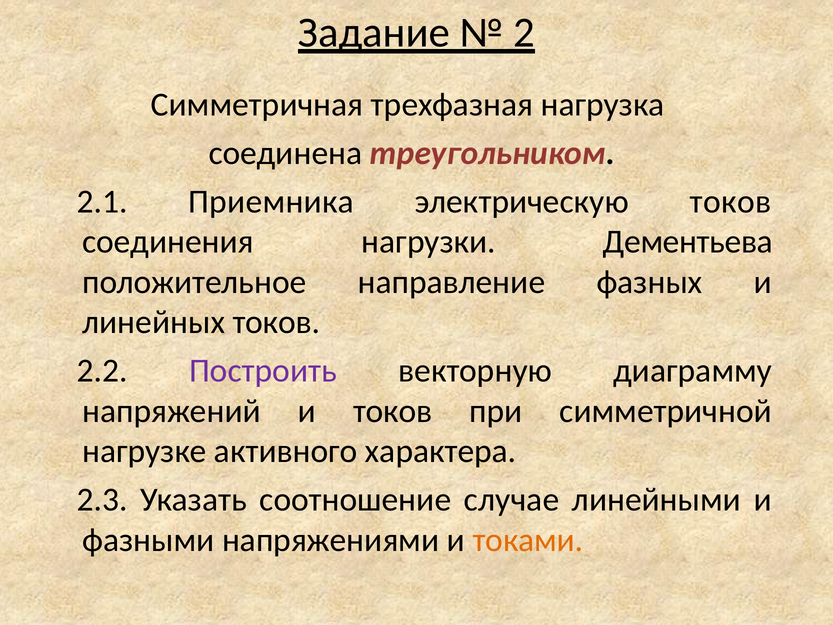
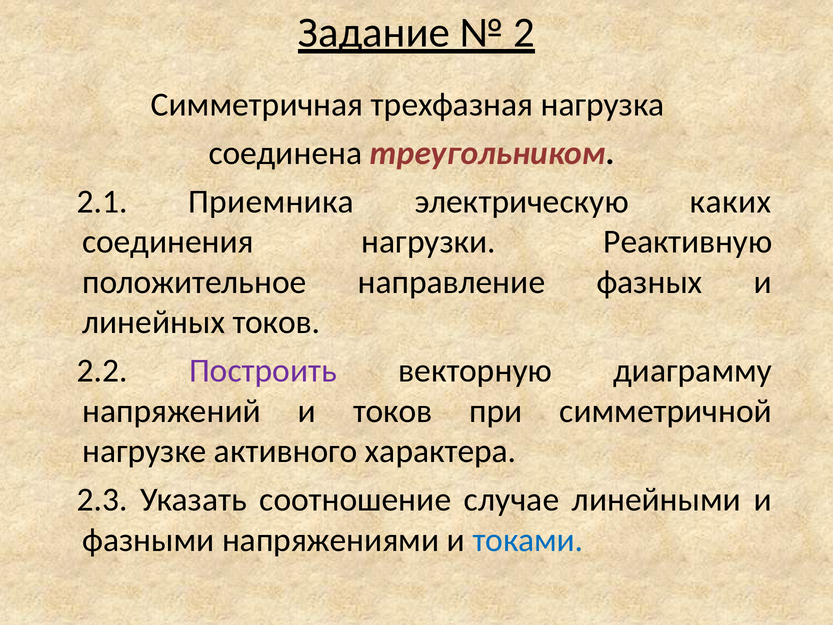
электрическую токов: токов -> каких
Дементьева: Дементьева -> Реактивную
токами colour: orange -> blue
